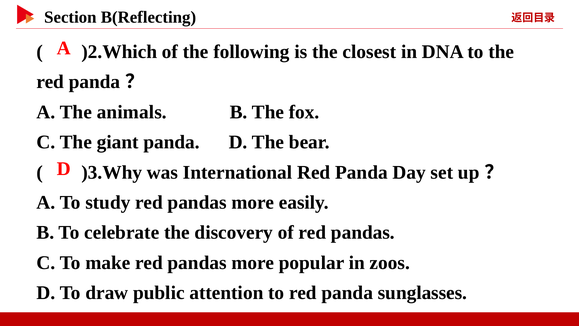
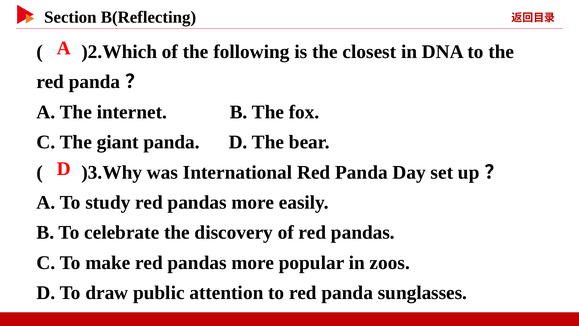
animals: animals -> internet
